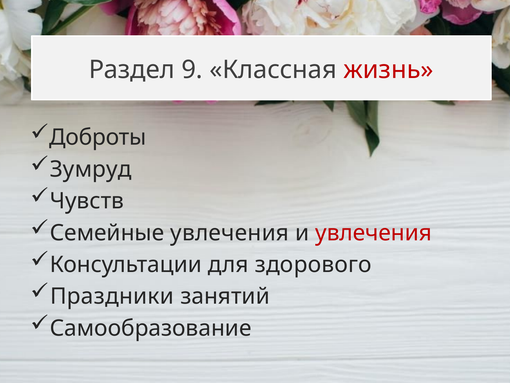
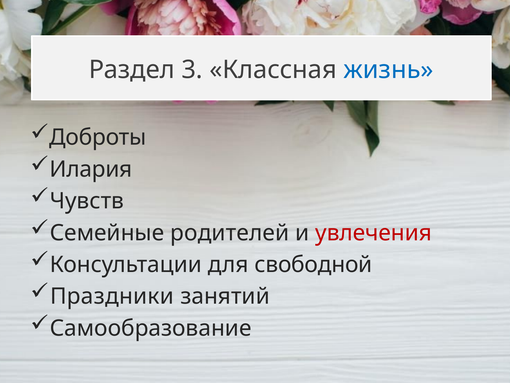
9: 9 -> 3
жизнь colour: red -> blue
Зумруд: Зумруд -> Илария
Семейные увлечения: увлечения -> родителей
здорового: здорового -> свободной
